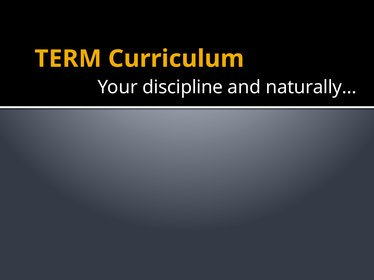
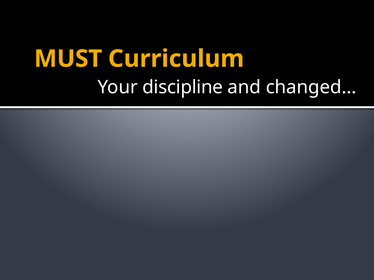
TERM: TERM -> MUST
naturally…: naturally… -> changed…
